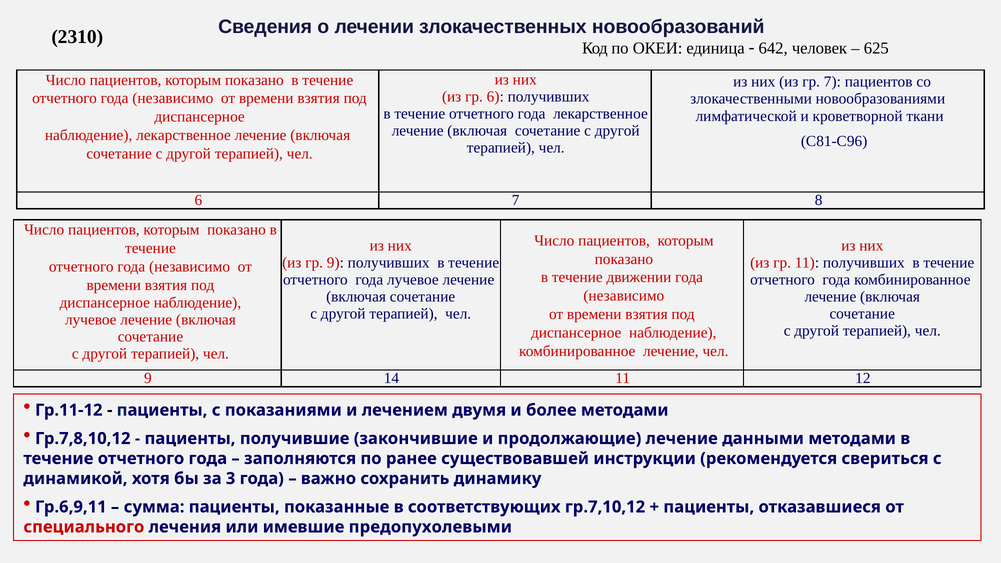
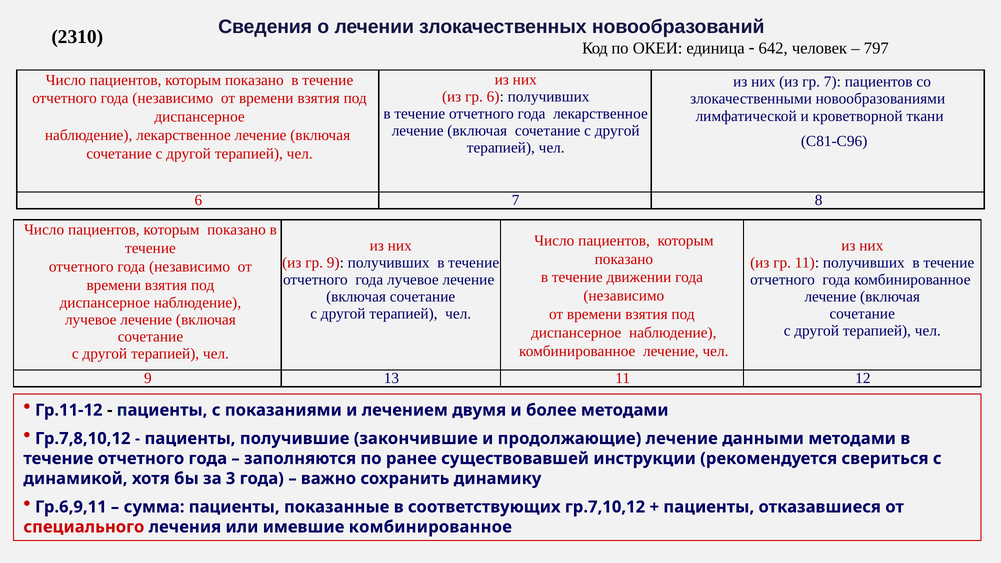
625: 625 -> 797
14: 14 -> 13
имевшие предопухолевыми: предопухолевыми -> комбинированное
